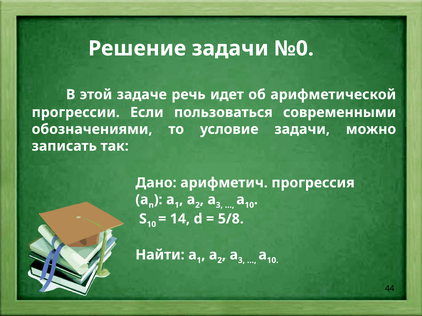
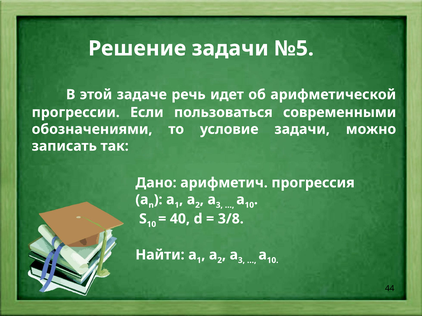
№0: №0 -> №5
14: 14 -> 40
5/8: 5/8 -> 3/8
